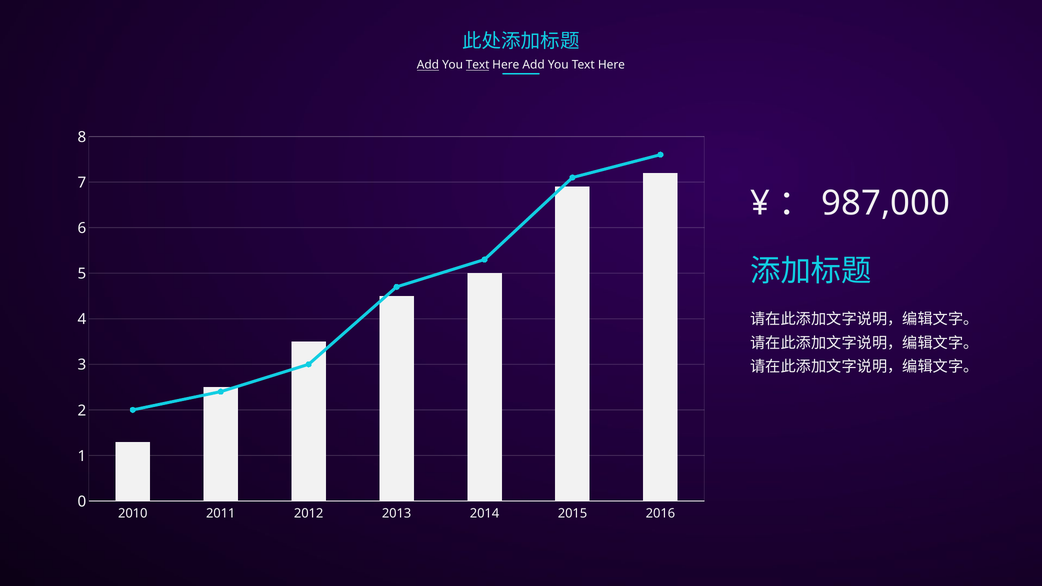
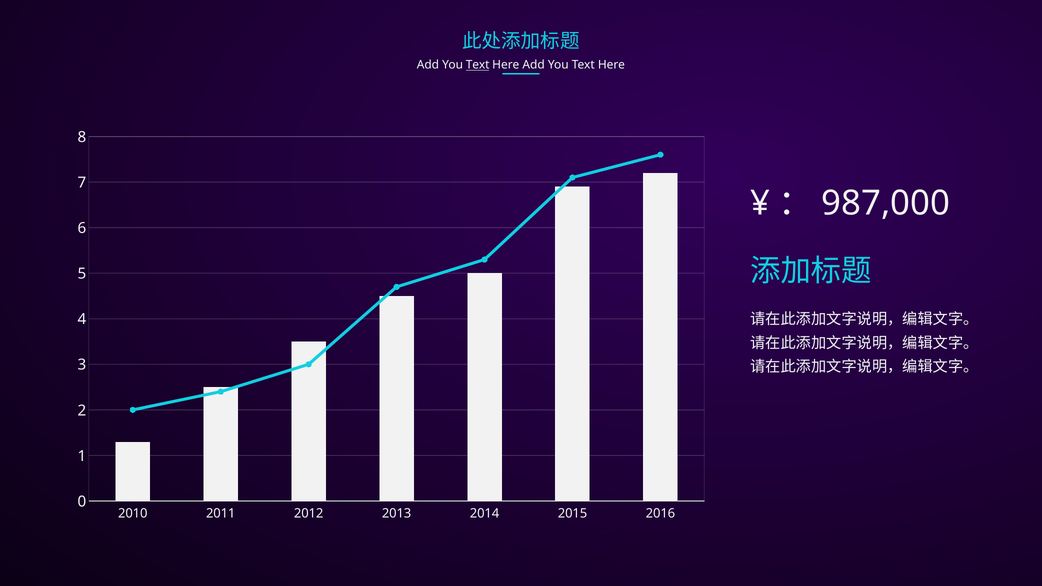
Add at (428, 65) underline: present -> none
